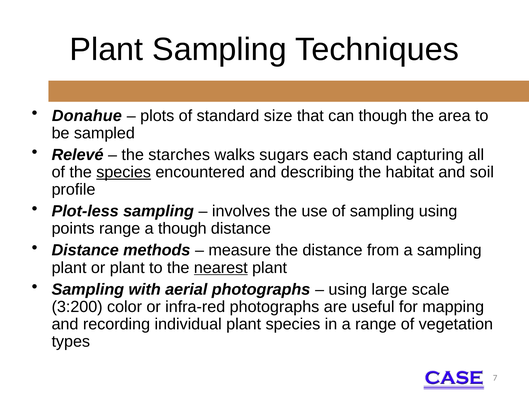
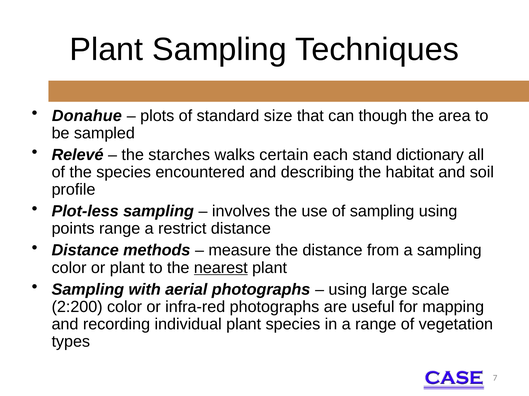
sugars: sugars -> certain
capturing: capturing -> dictionary
species at (124, 173) underline: present -> none
a though: though -> restrict
plant at (69, 268): plant -> color
3:200: 3:200 -> 2:200
